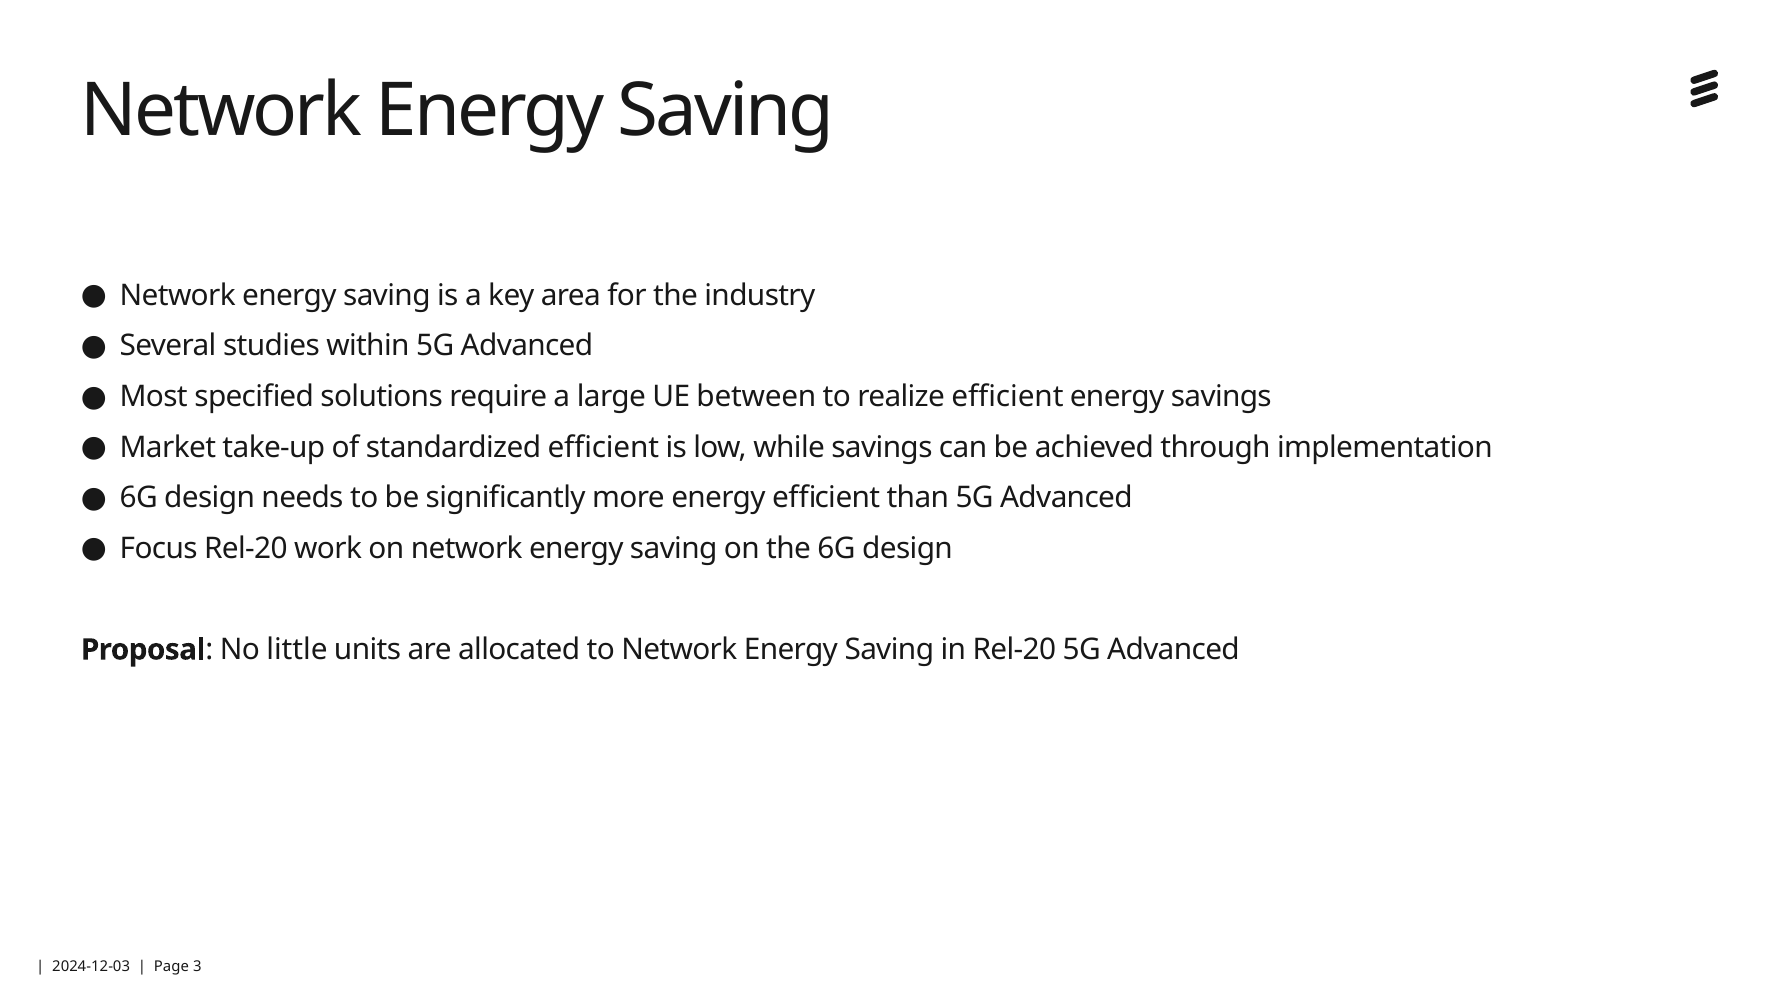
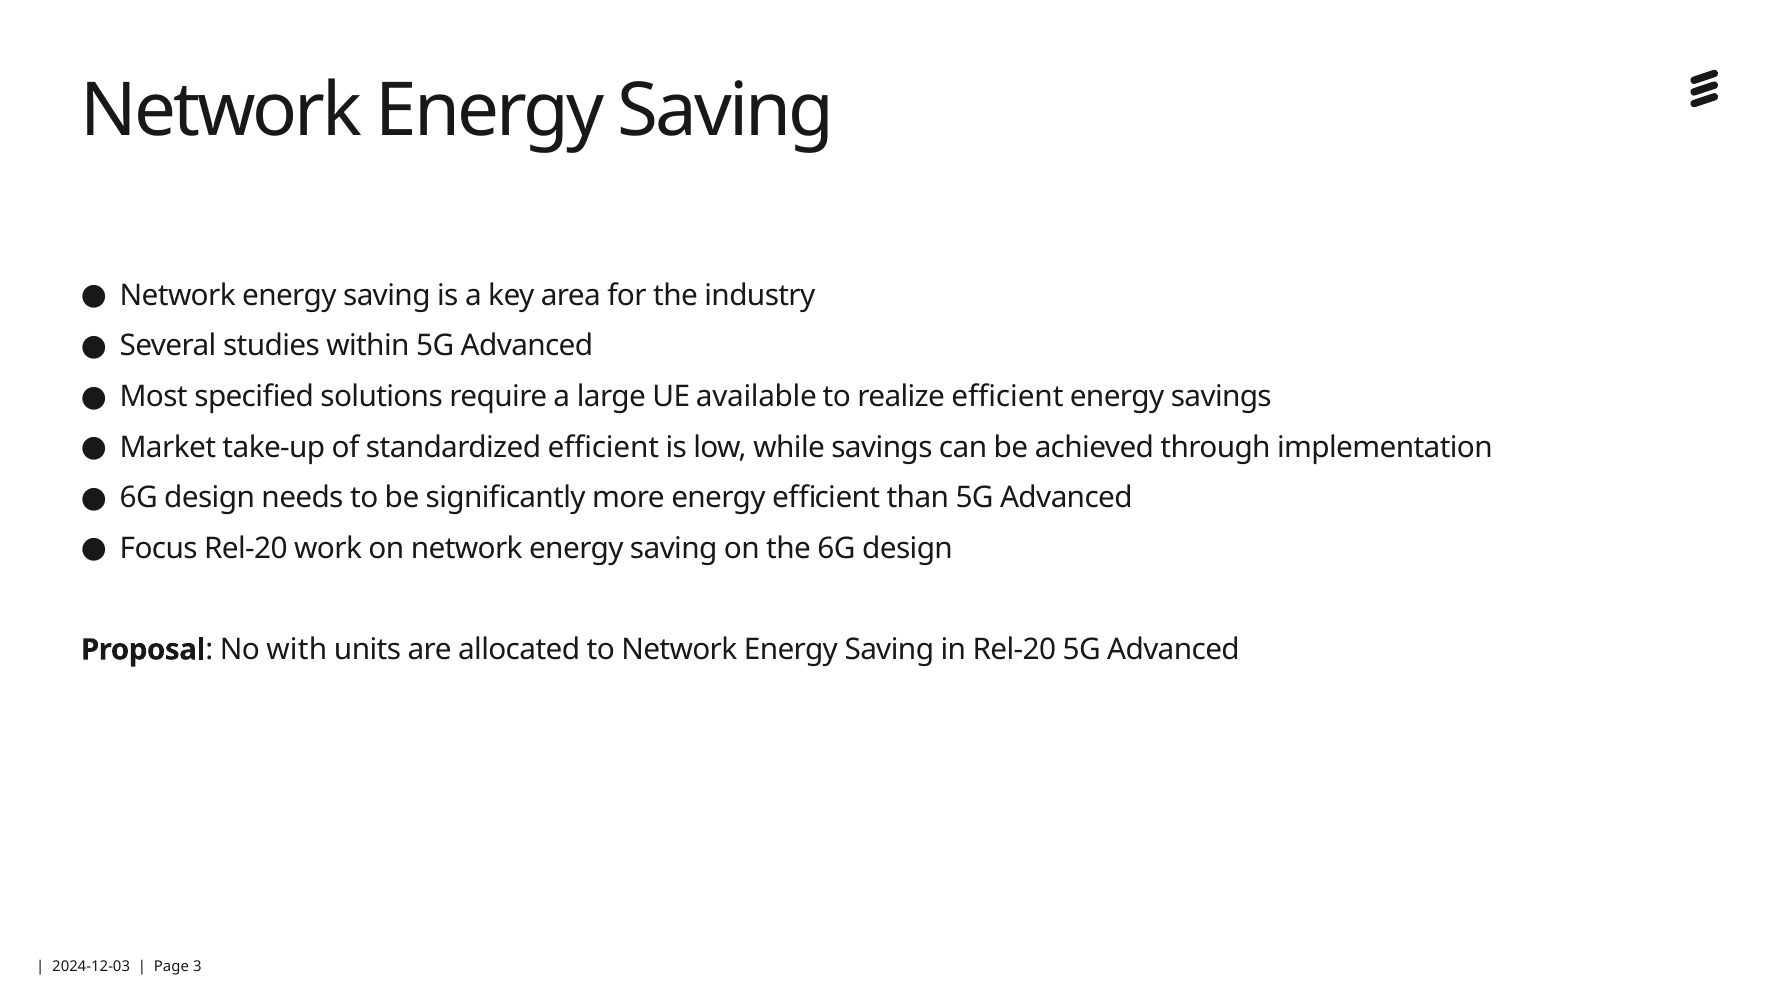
between: between -> available
little: little -> with
